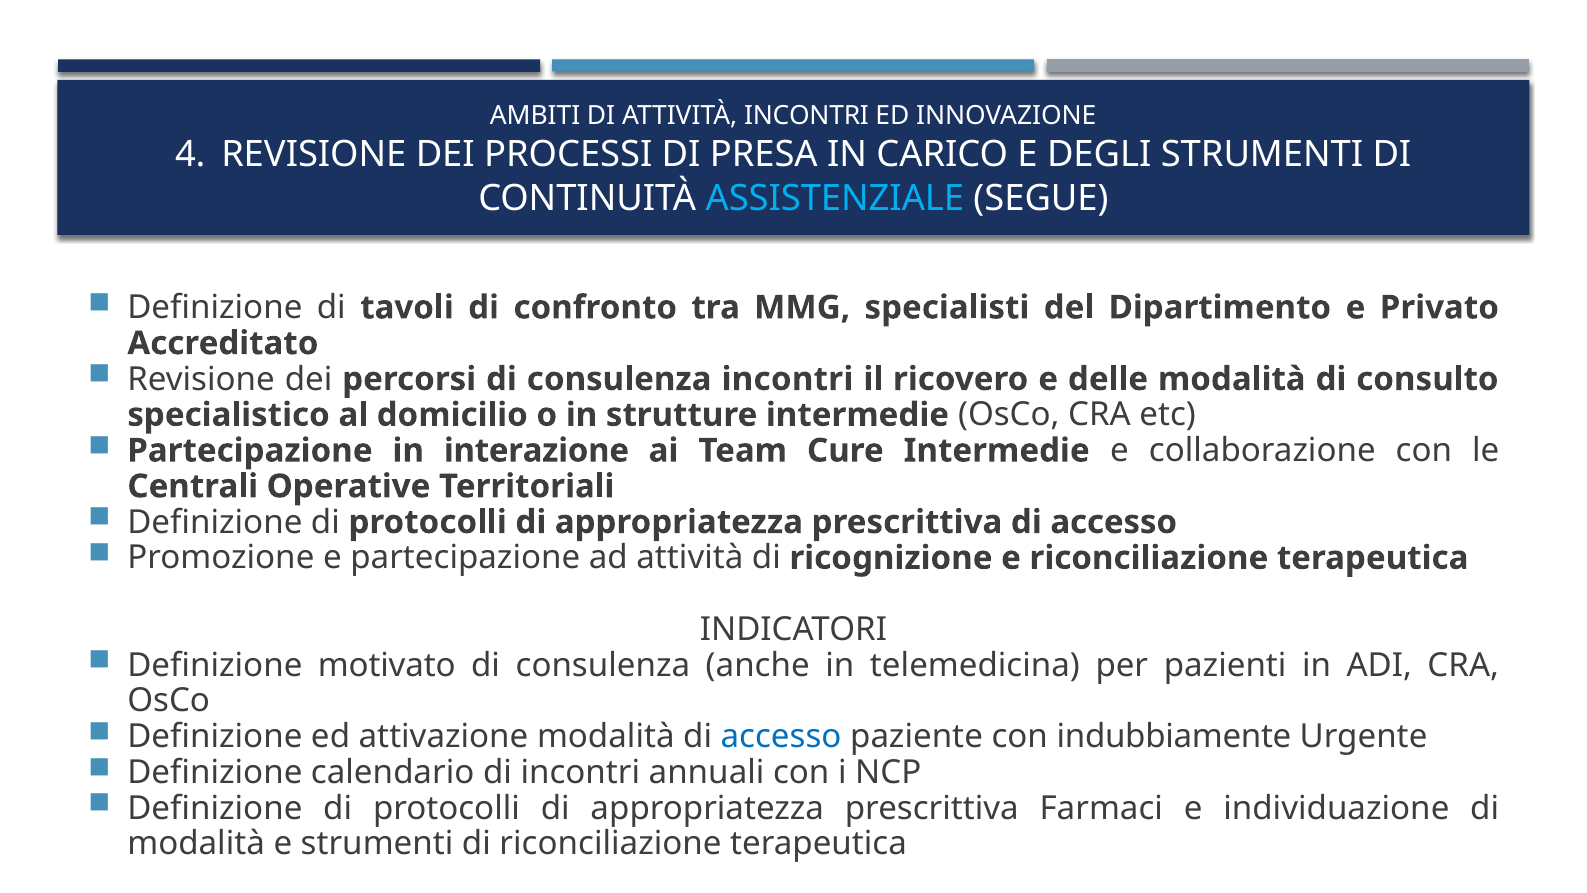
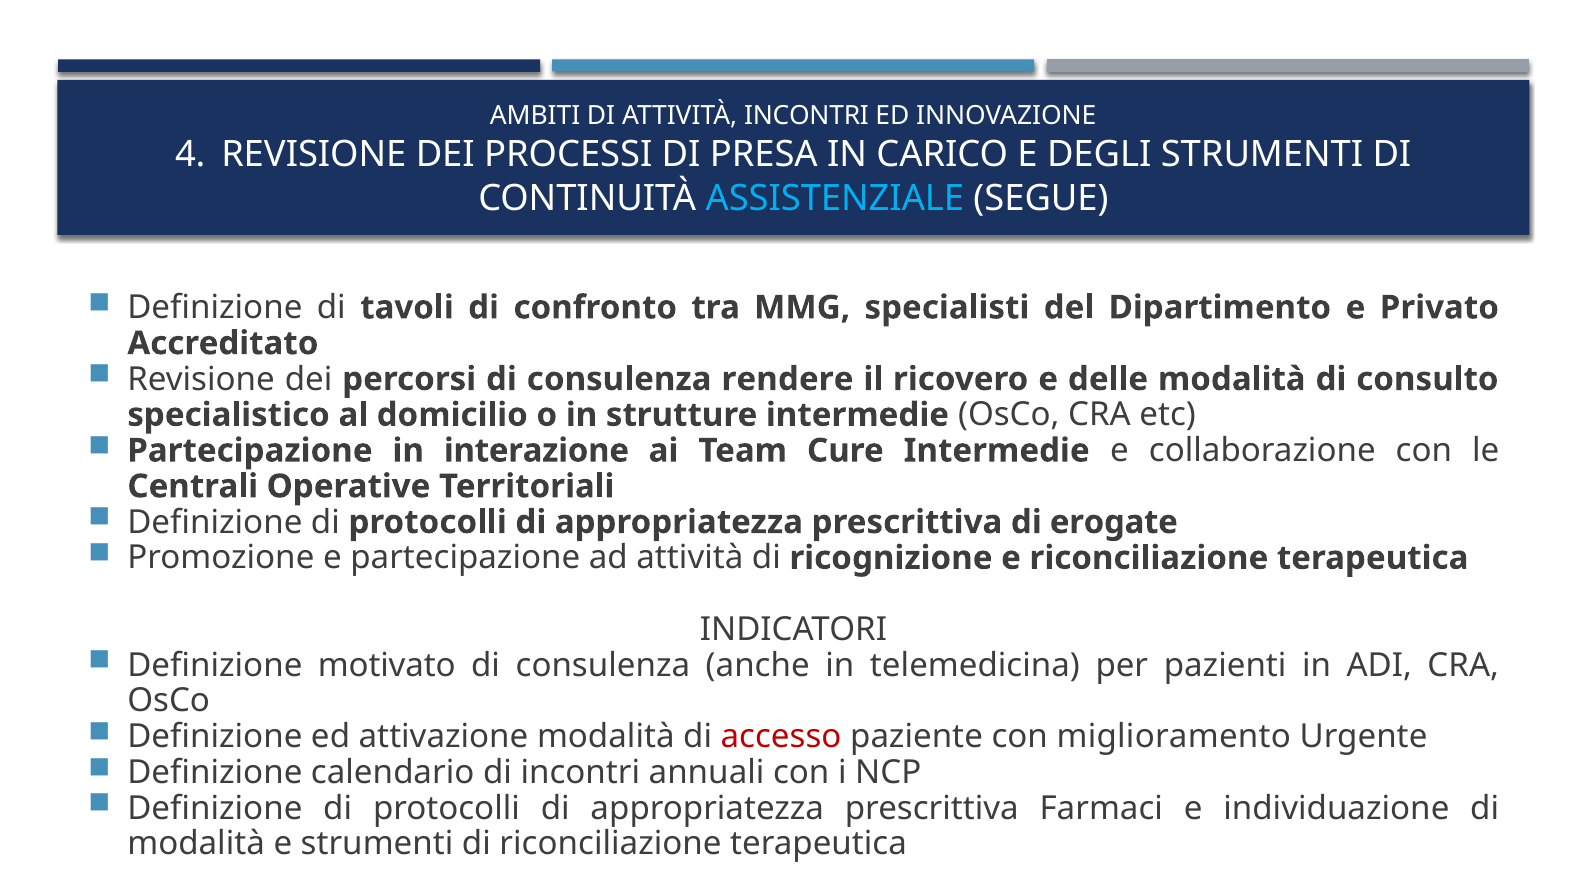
consulenza incontri: incontri -> rendere
prescrittiva di accesso: accesso -> erogate
accesso at (781, 736) colour: blue -> red
indubbiamente: indubbiamente -> miglioramento
